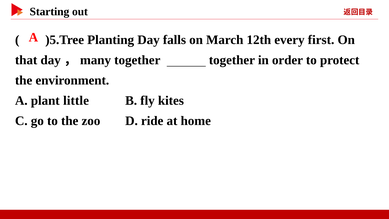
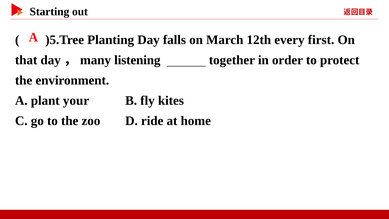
together at (137, 60): together -> listening
little: little -> your
